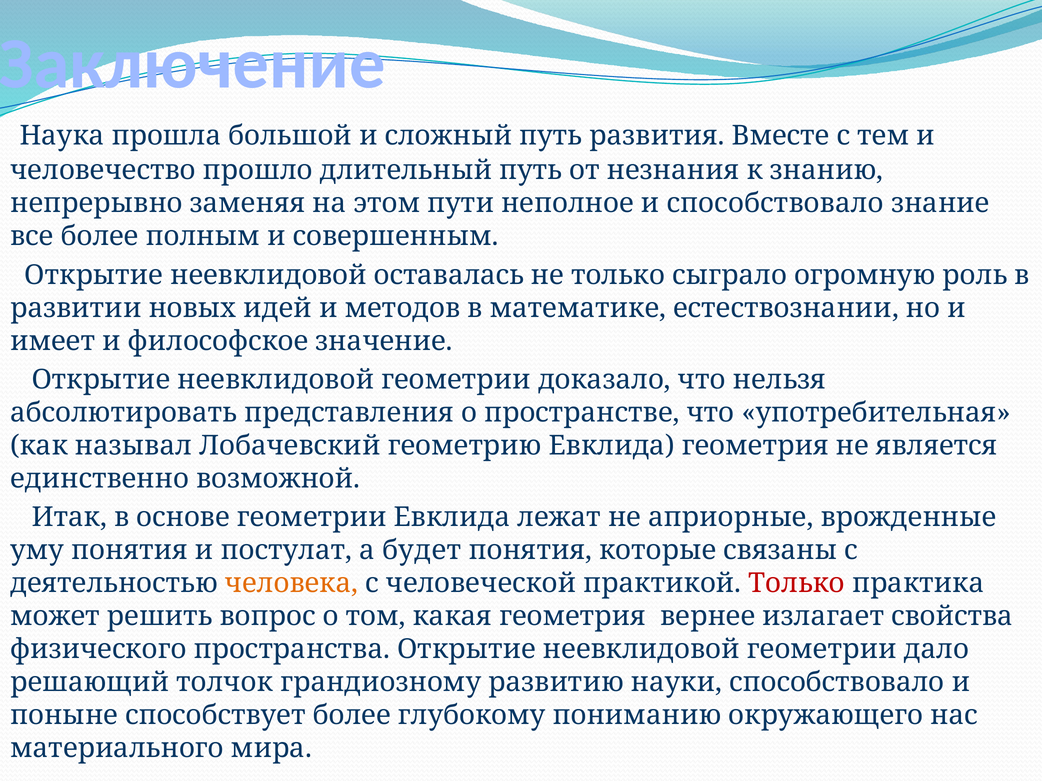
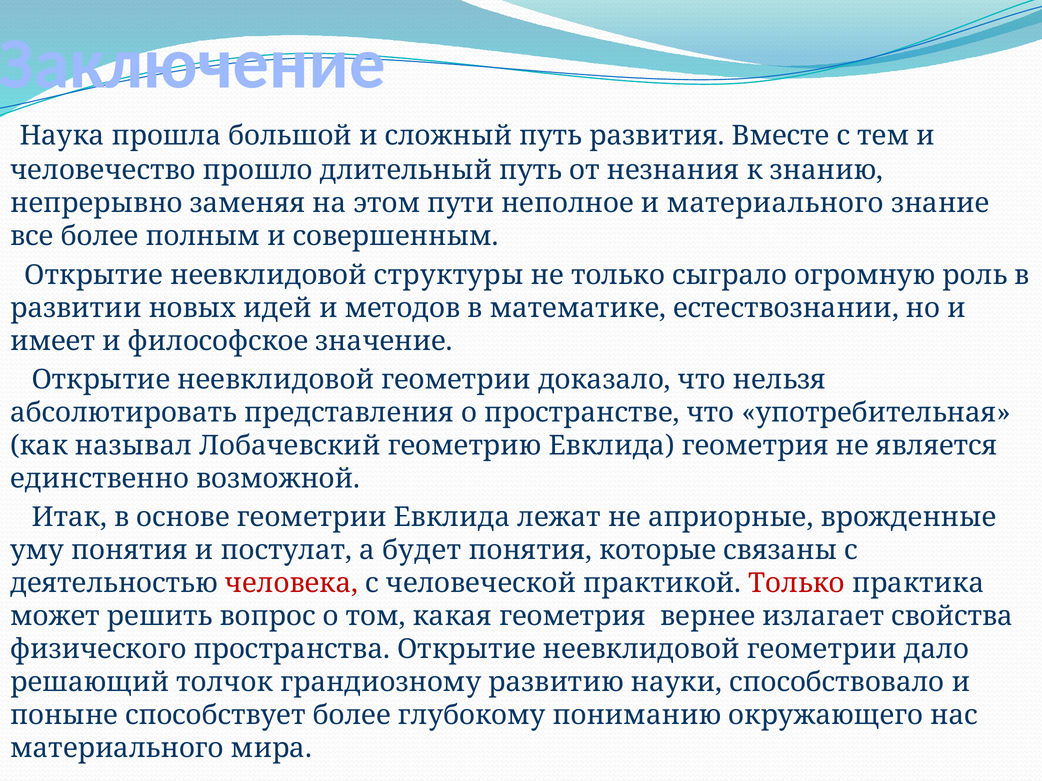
и способствовало: способствовало -> материального
оставалась: оставалась -> структуры
человека colour: orange -> red
